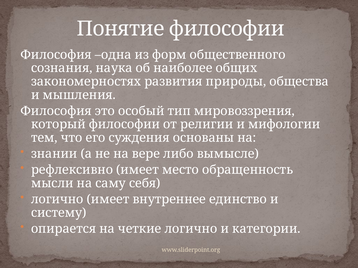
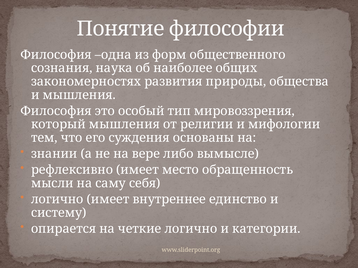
который философии: философии -> мышления
